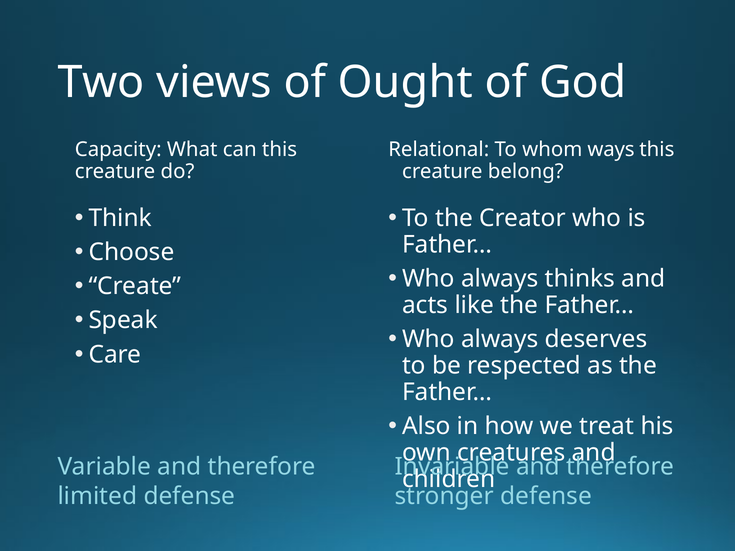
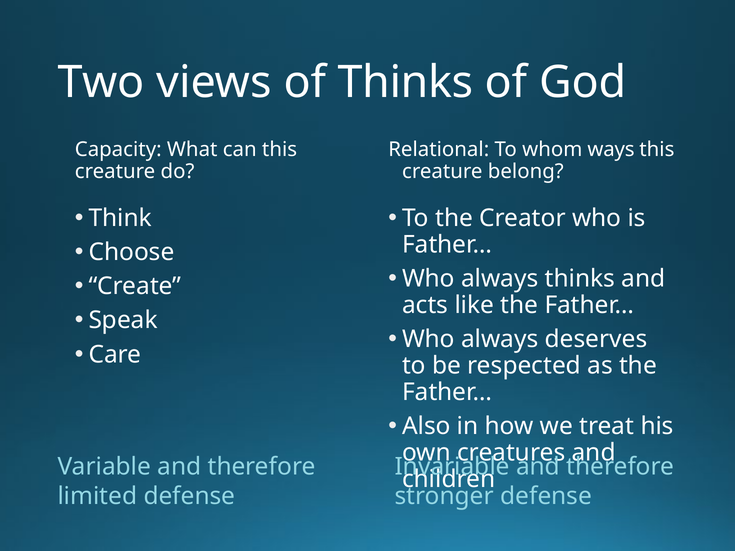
of Ought: Ought -> Thinks
